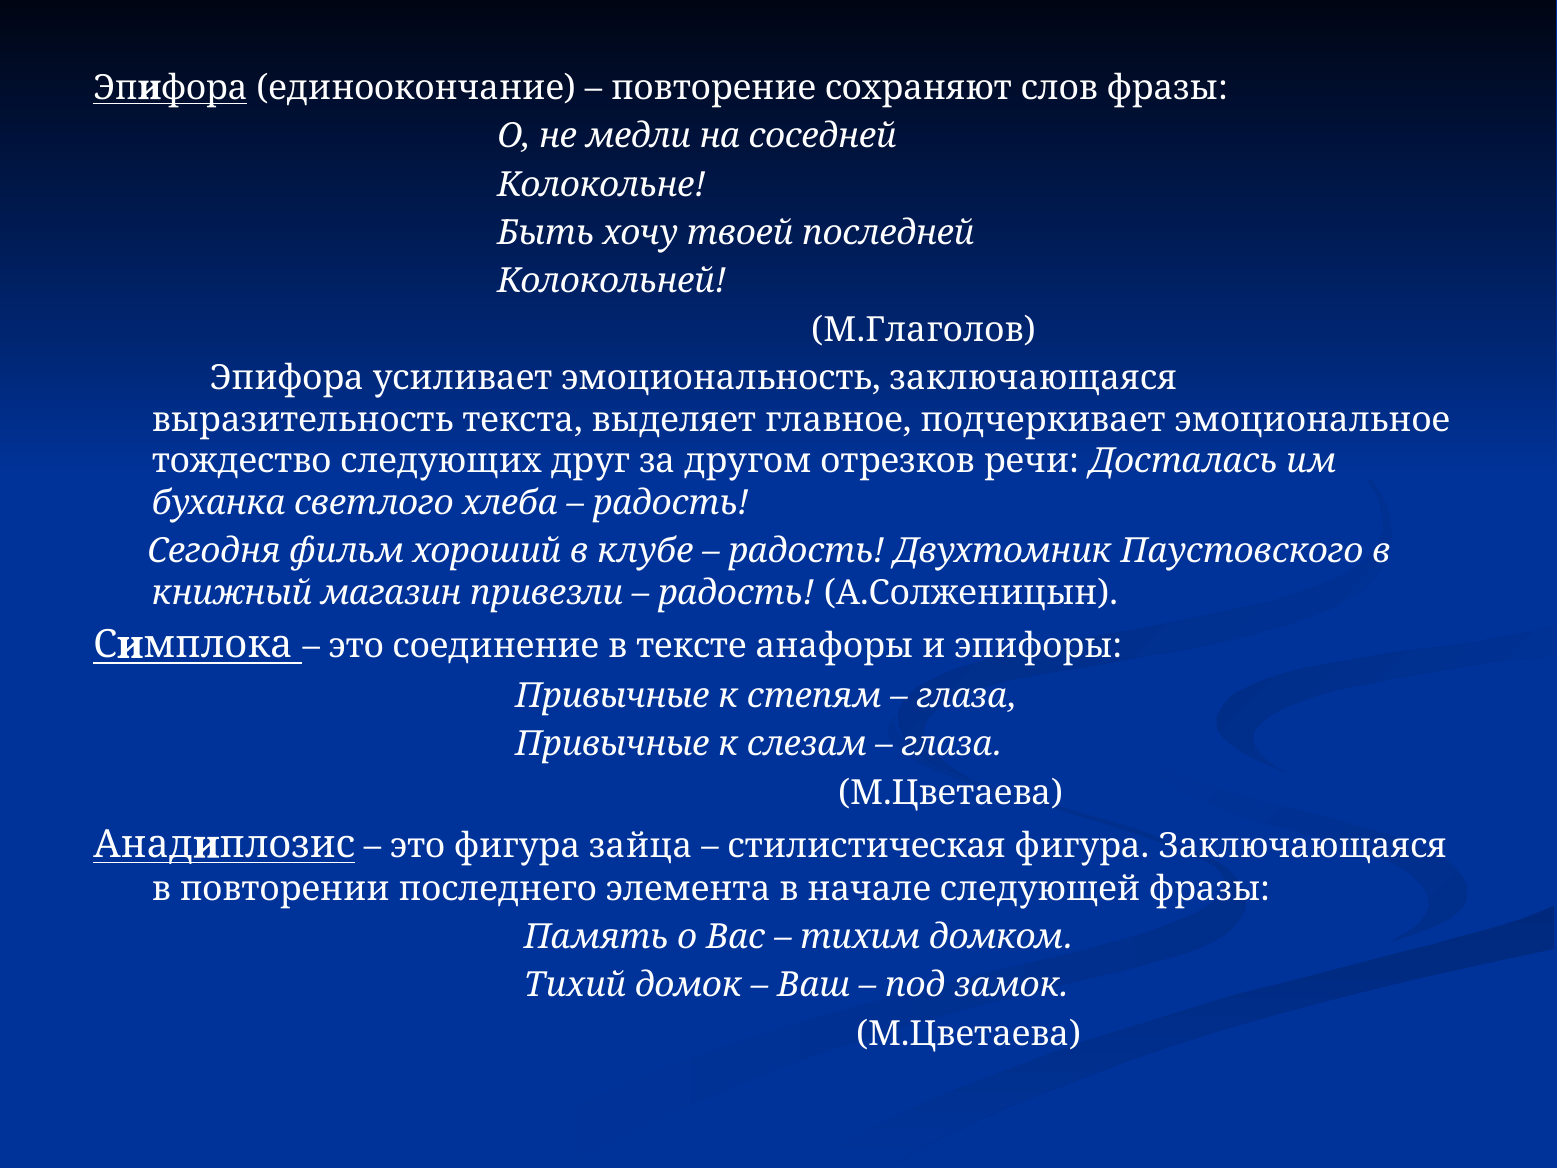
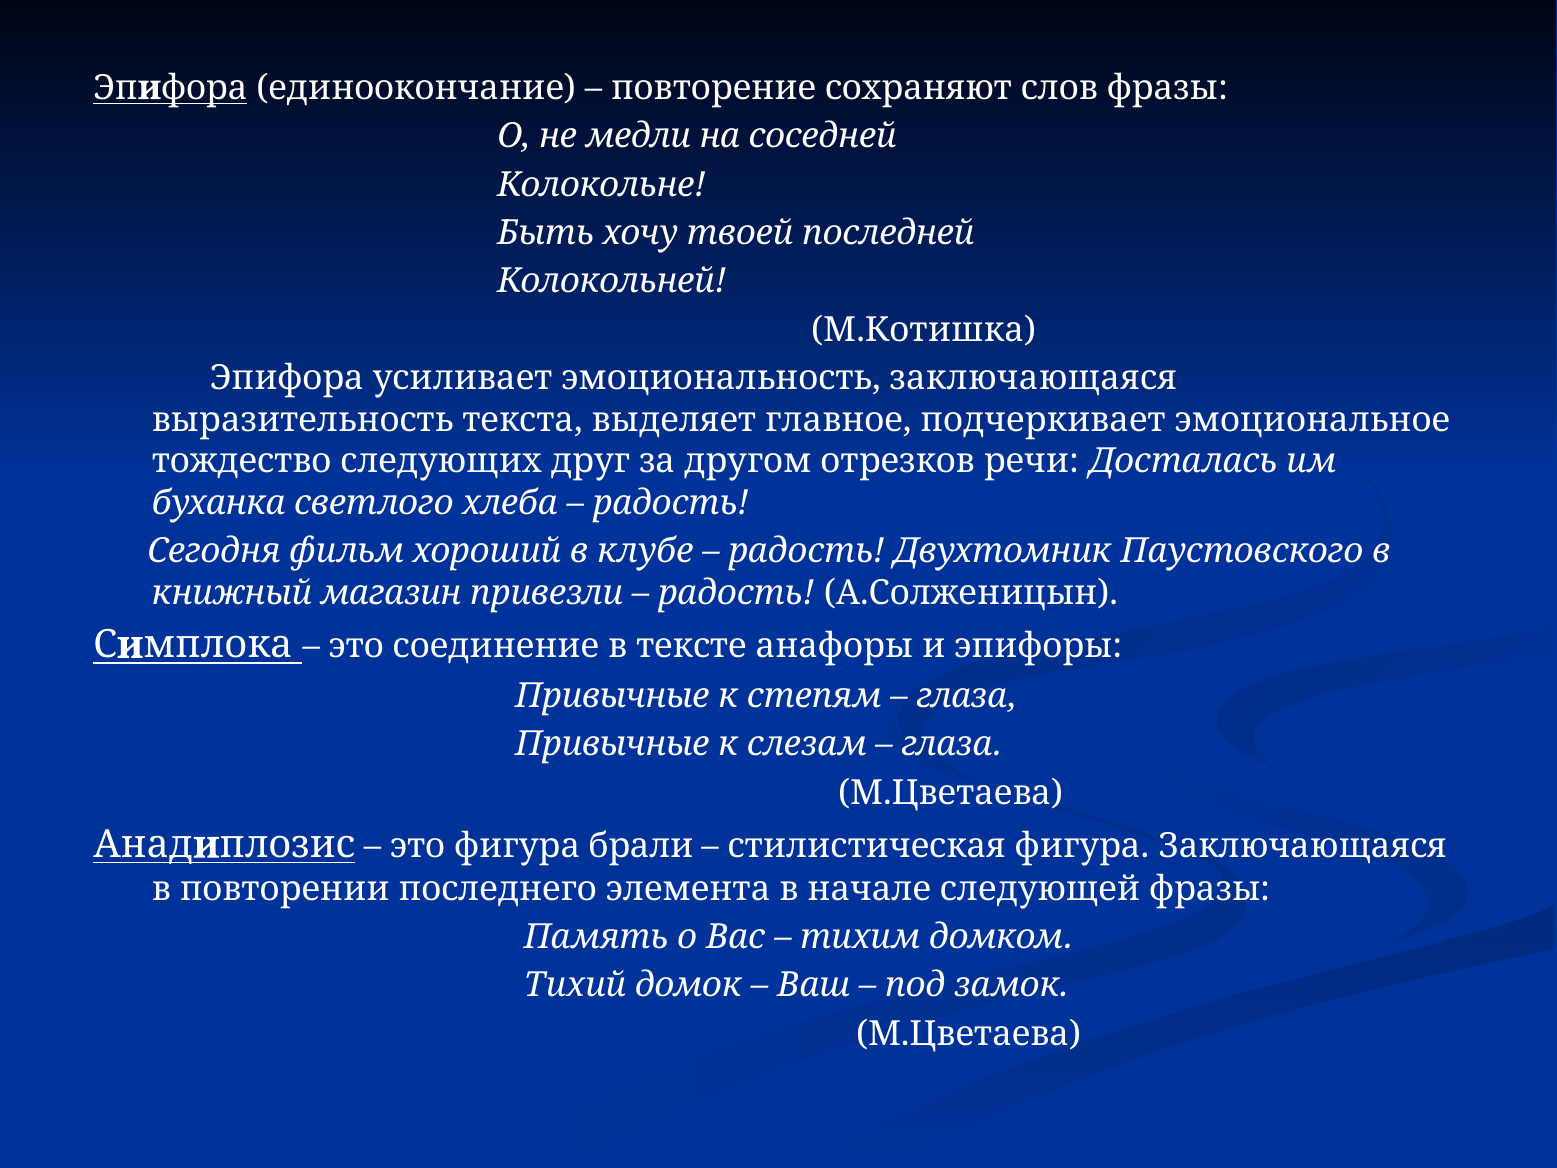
М.Глаголов: М.Глаголов -> М.Котишка
зайца: зайца -> брали
